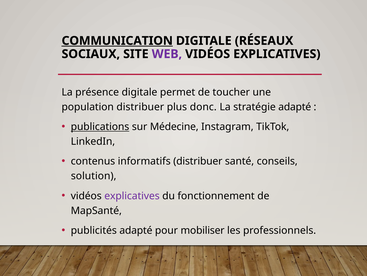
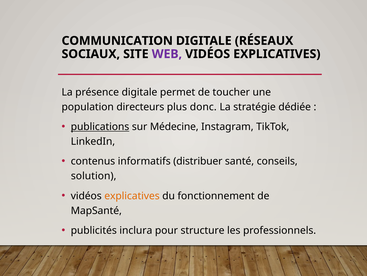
COMMUNICATION underline: present -> none
population distribuer: distribuer -> directeurs
stratégie adapté: adapté -> dédiée
explicatives at (132, 195) colour: purple -> orange
publicités adapté: adapté -> inclura
mobiliser: mobiliser -> structure
